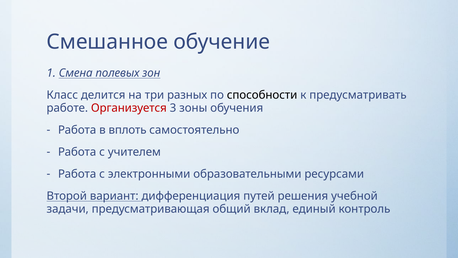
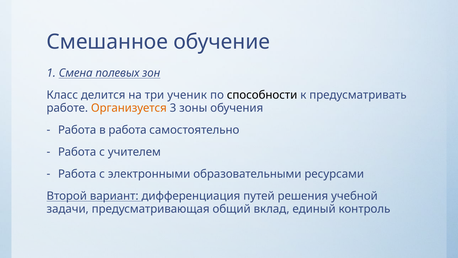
разных: разных -> ученик
Организуется colour: red -> orange
в вплоть: вплоть -> работа
